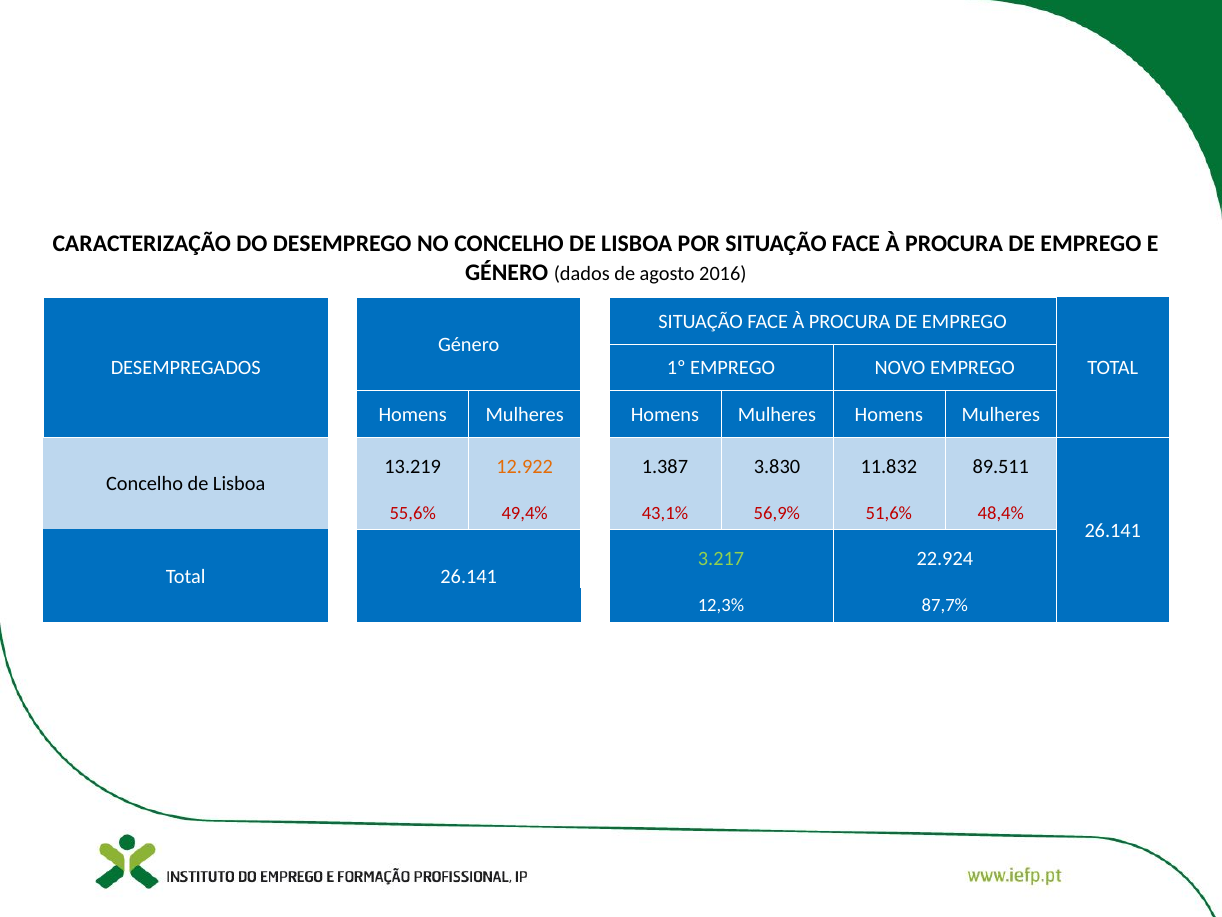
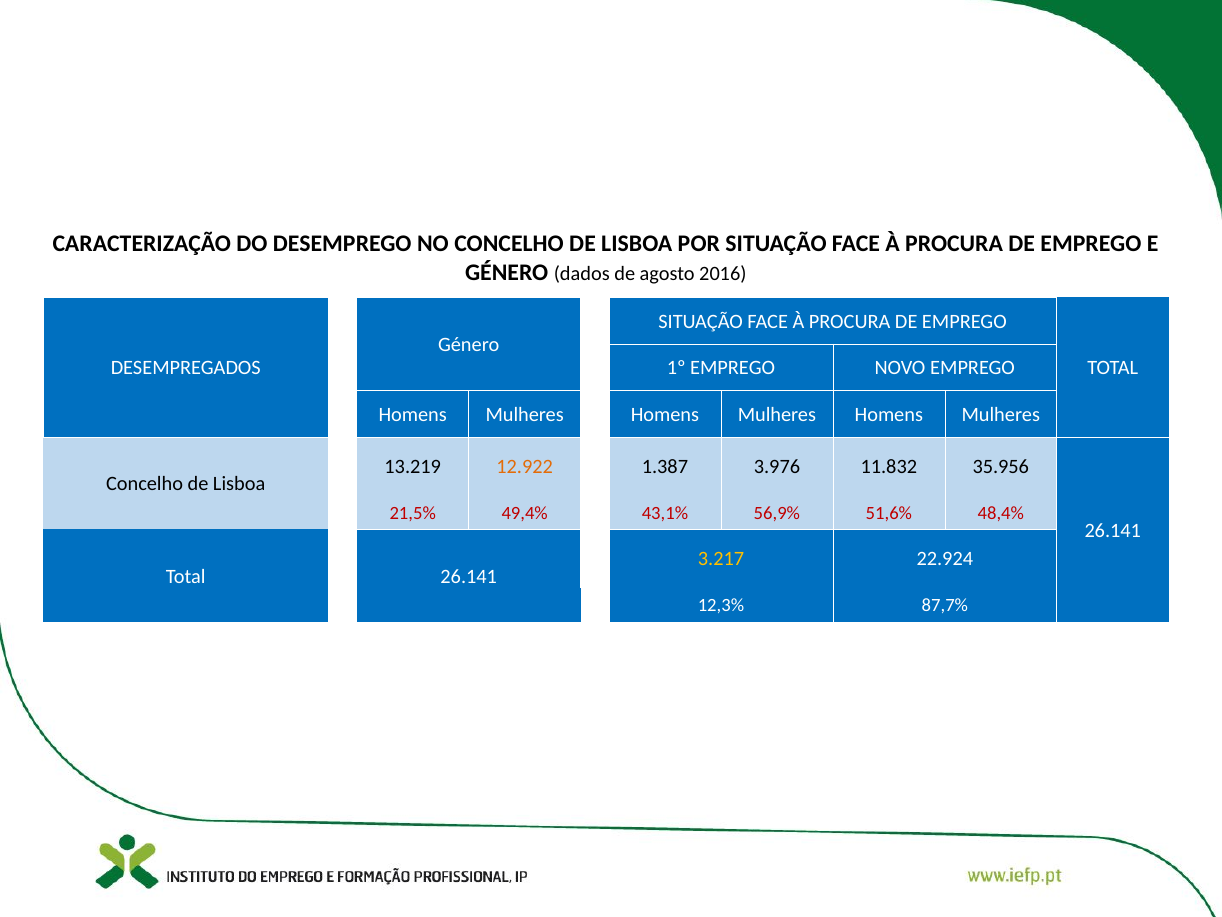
3.830: 3.830 -> 3.976
89.511: 89.511 -> 35.956
55,6%: 55,6% -> 21,5%
3.217 colour: light green -> yellow
